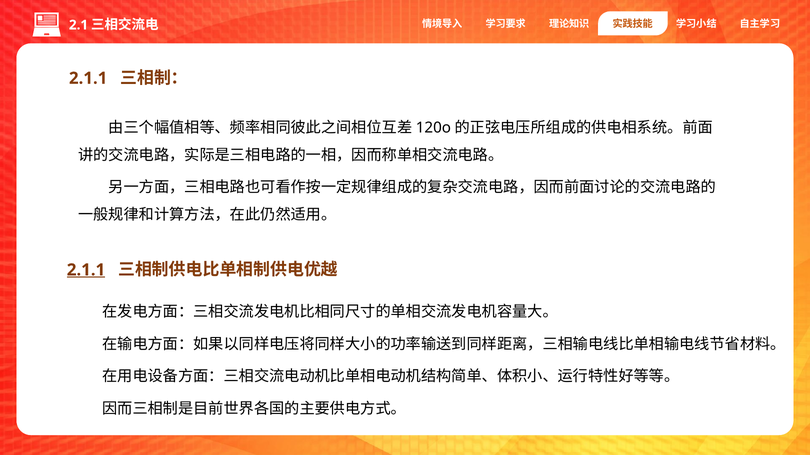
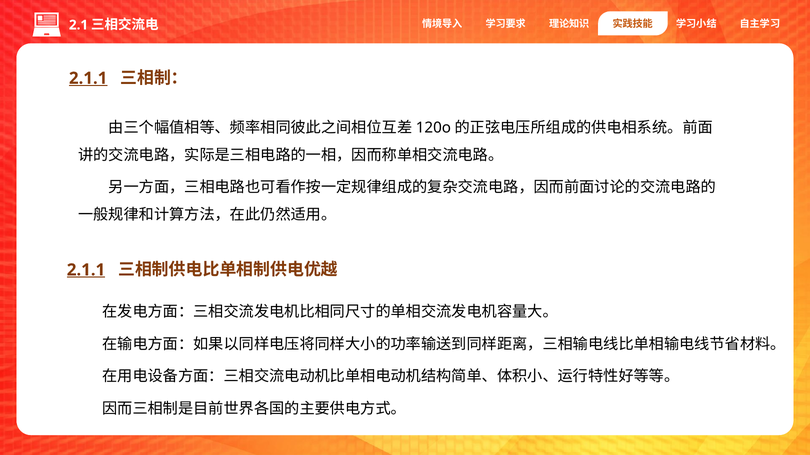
2.1.1 at (88, 78) underline: none -> present
